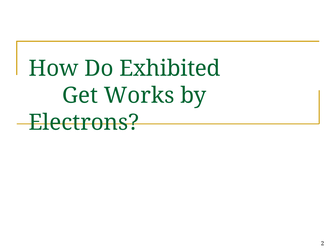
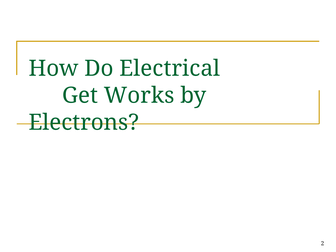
Exhibited: Exhibited -> Electrical
